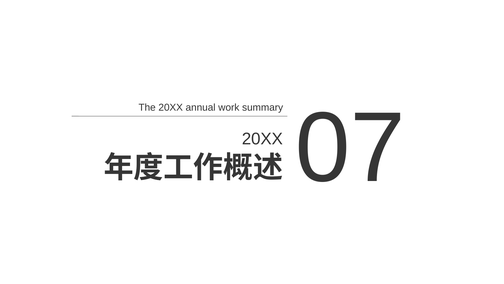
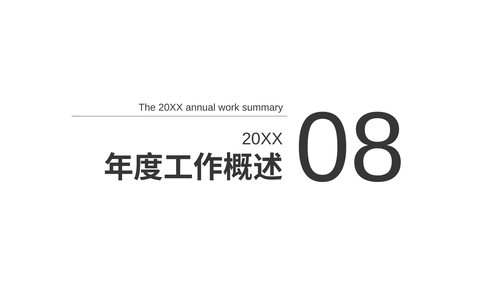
07: 07 -> 08
